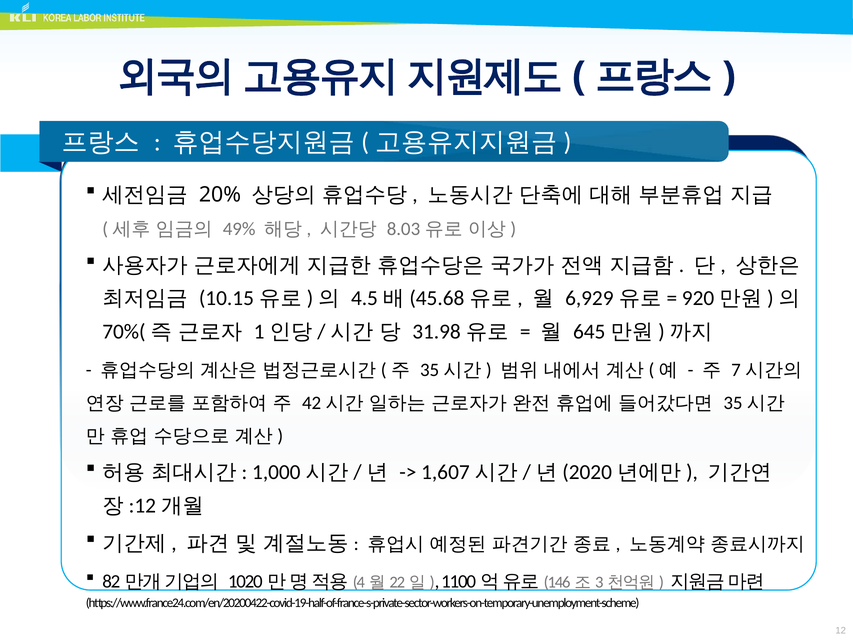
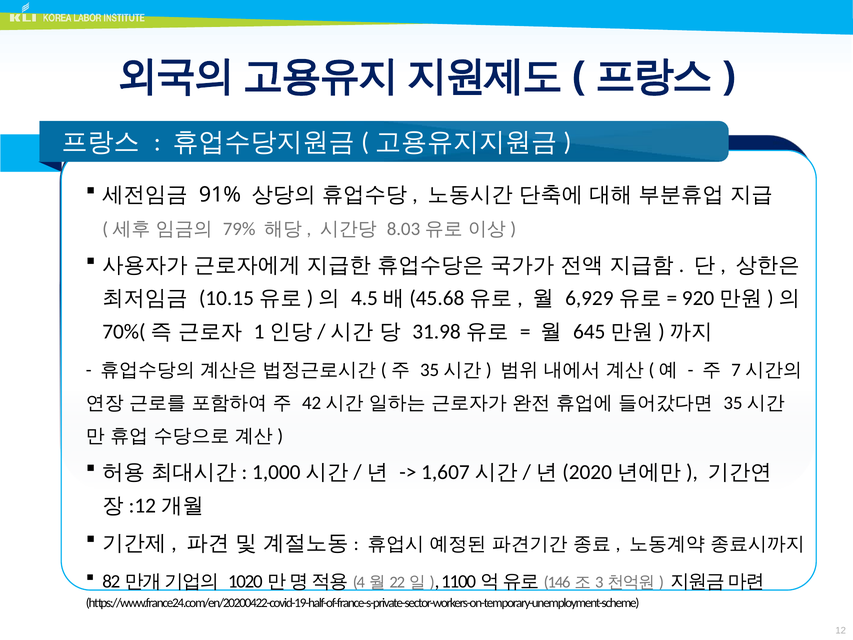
20%: 20% -> 91%
49%: 49% -> 79%
